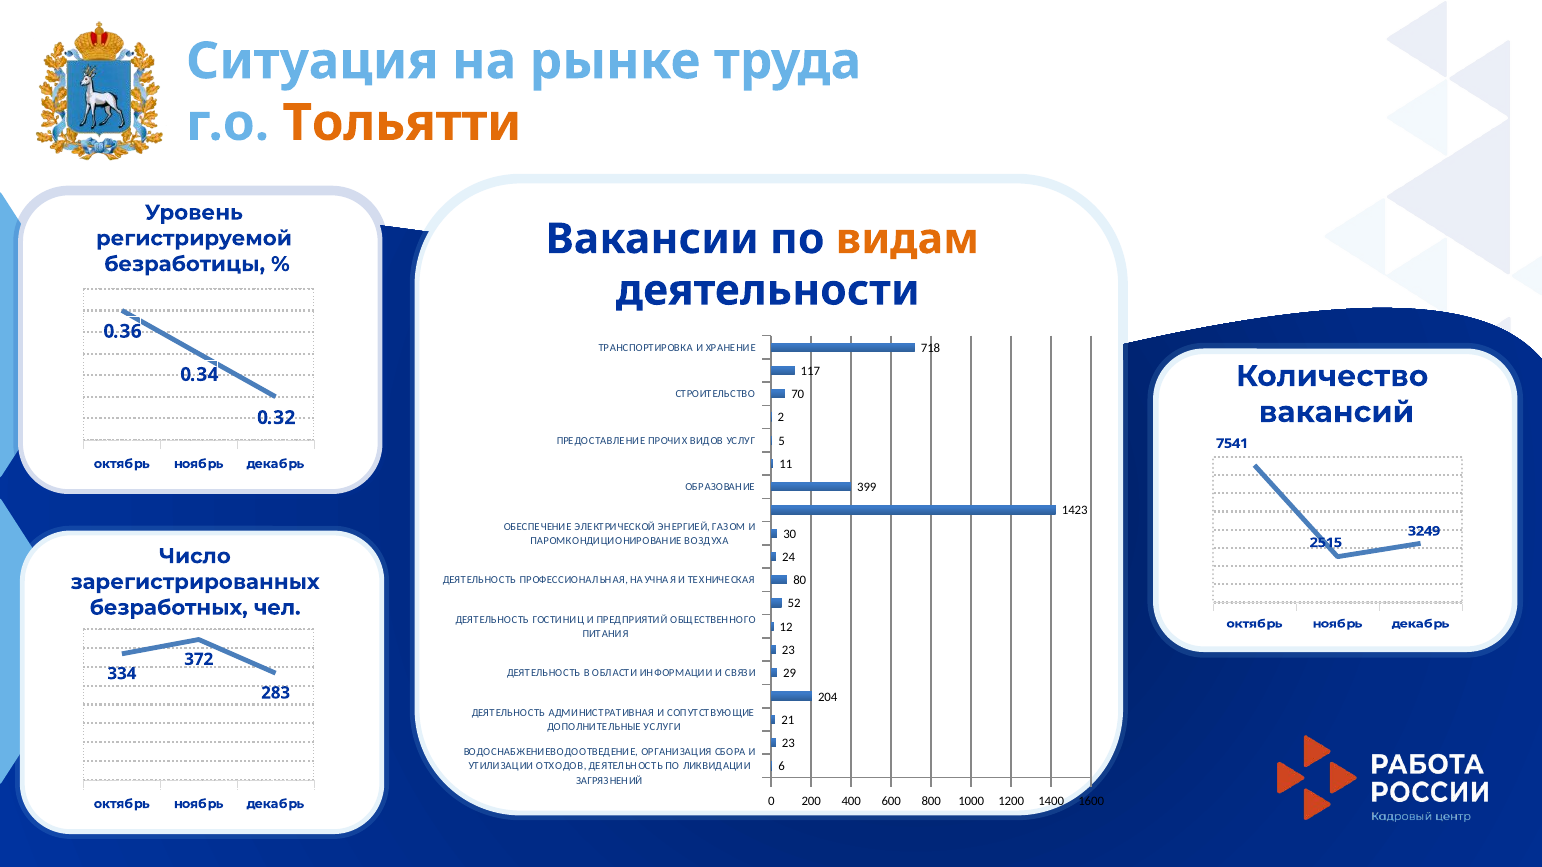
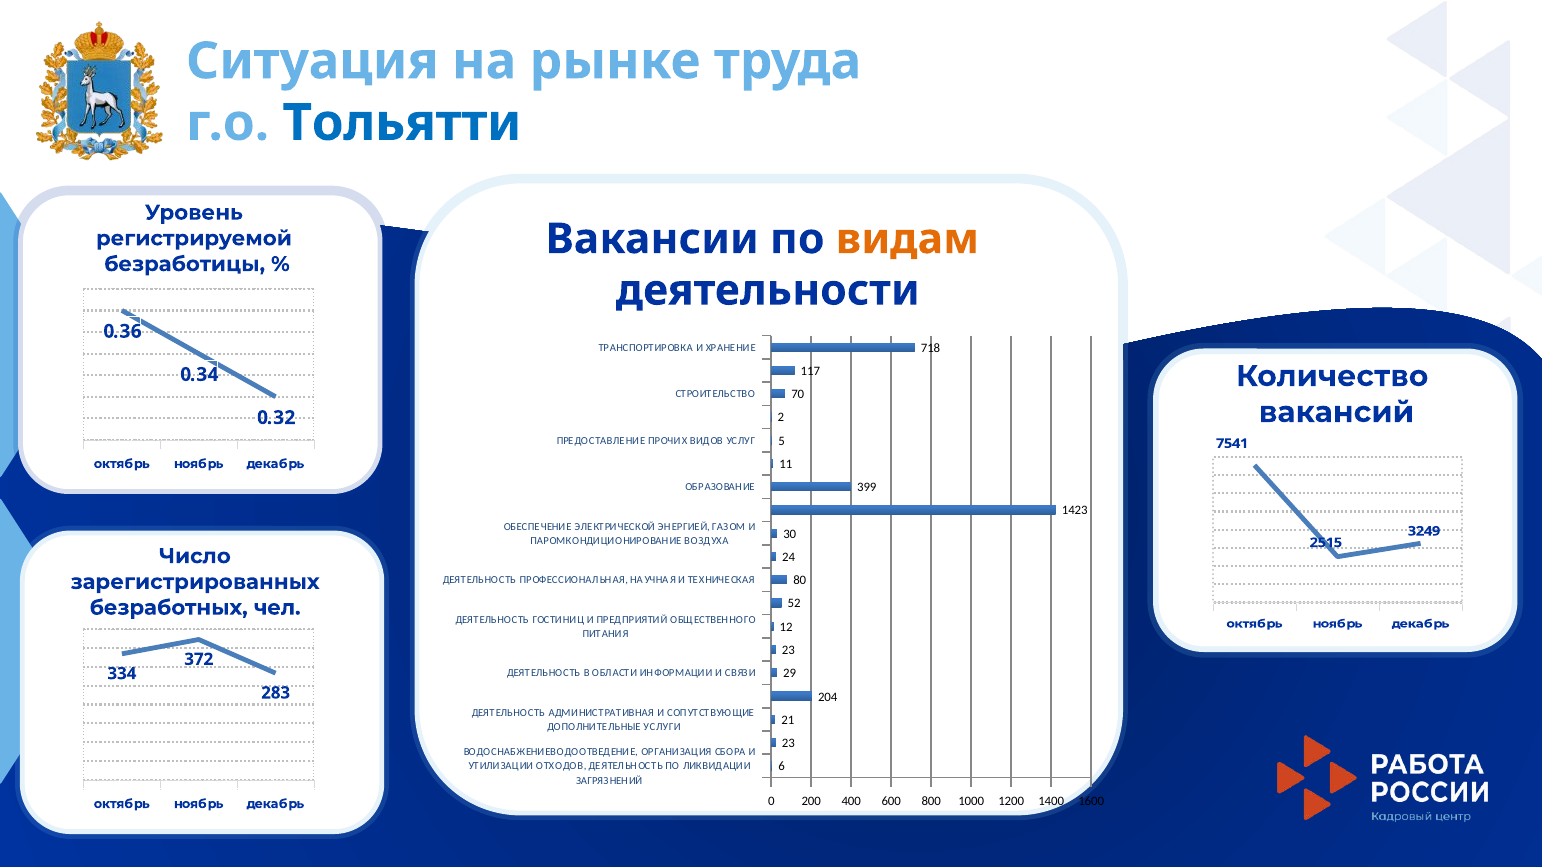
Тольятти colour: orange -> blue
